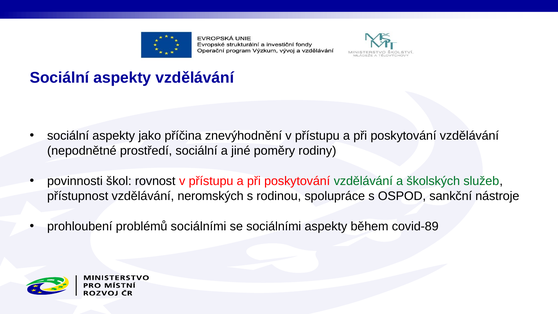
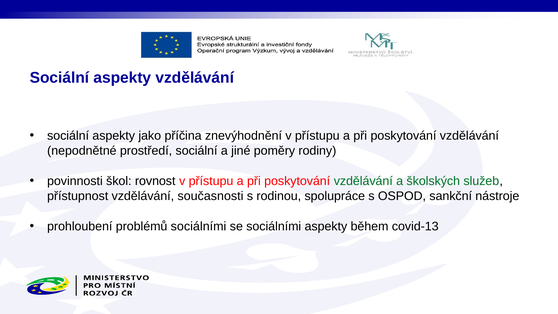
neromských: neromských -> současnosti
covid-89: covid-89 -> covid-13
